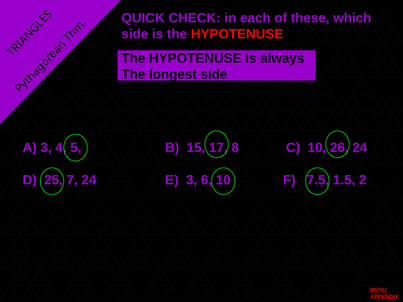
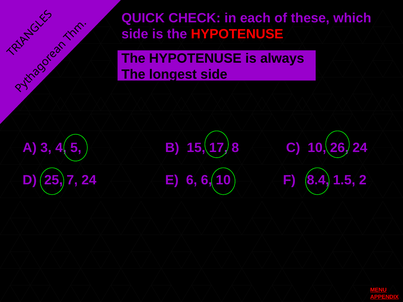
E 3: 3 -> 6
7.5: 7.5 -> 8.4
